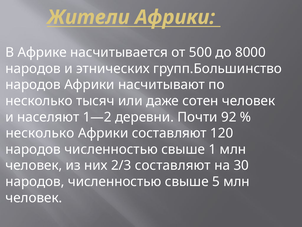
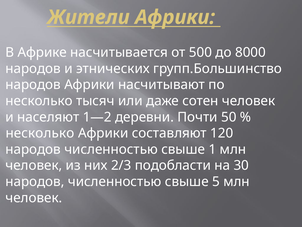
92: 92 -> 50
2/3 составляют: составляют -> подобласти
